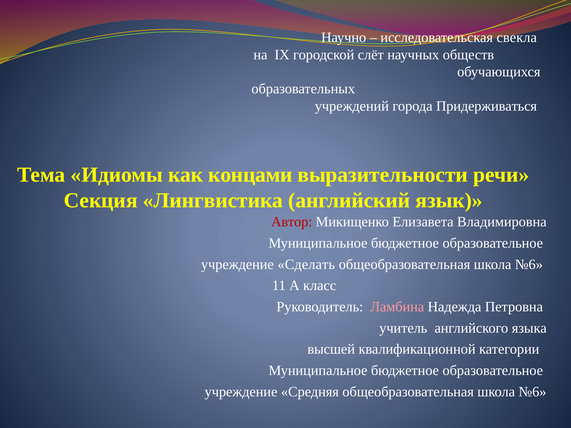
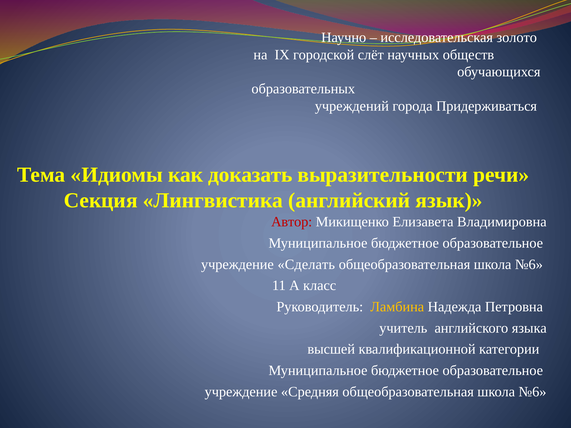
свекла: свекла -> золото
концами: концами -> доказать
Ламбина colour: pink -> yellow
